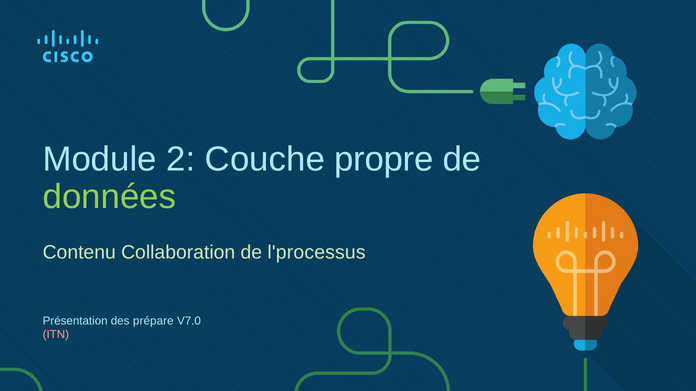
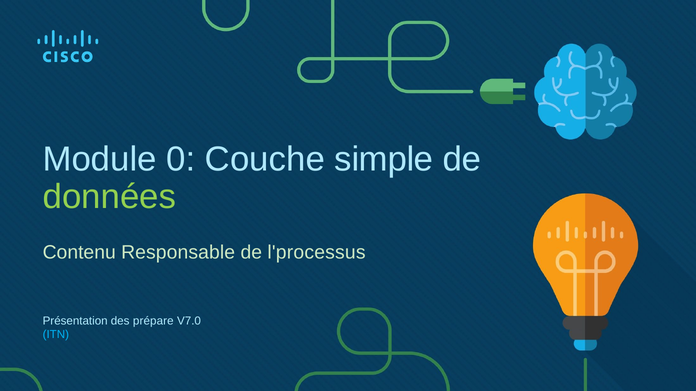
2: 2 -> 0
propre: propre -> simple
Collaboration: Collaboration -> Responsable
ITN colour: pink -> light blue
